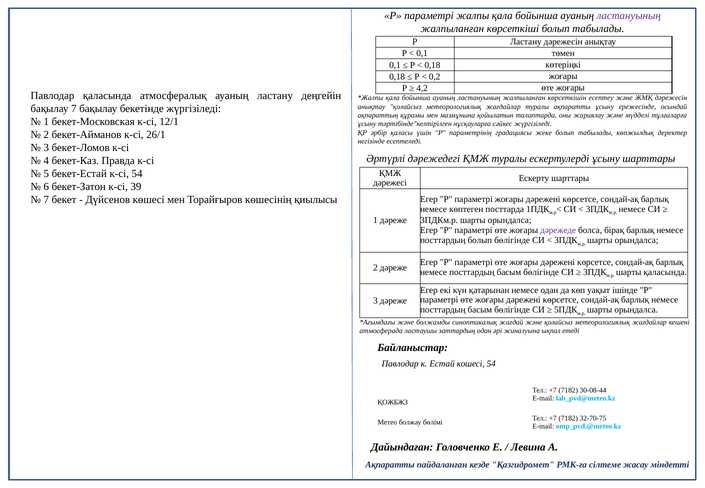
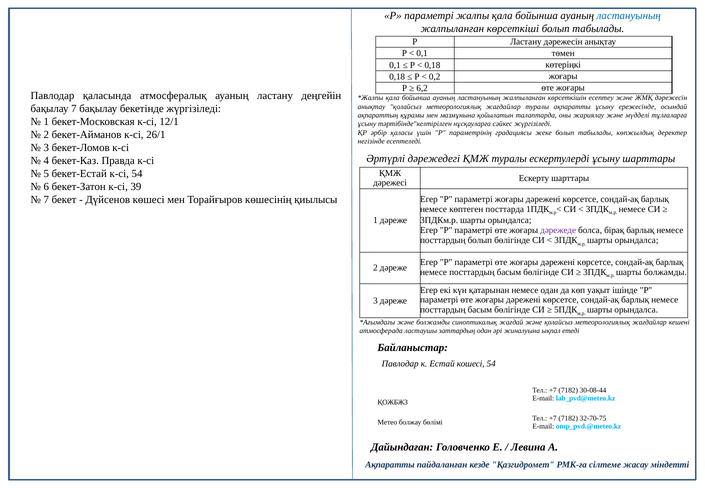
ластануының at (629, 16) colour: purple -> blue
4,2: 4,2 -> 6,2
шарты қаласында: қаласында -> болжамды
